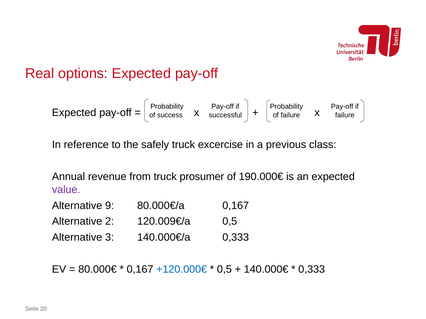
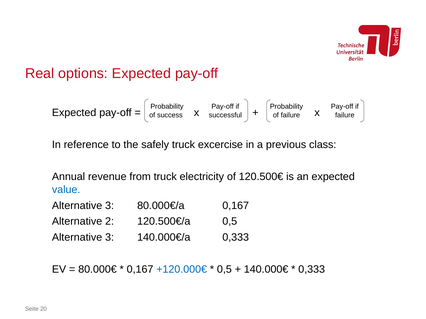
prosumer: prosumer -> electricity
190.000€: 190.000€ -> 120.500€
value colour: purple -> blue
9 at (110, 206): 9 -> 3
120.009€/a: 120.009€/a -> 120.500€/a
